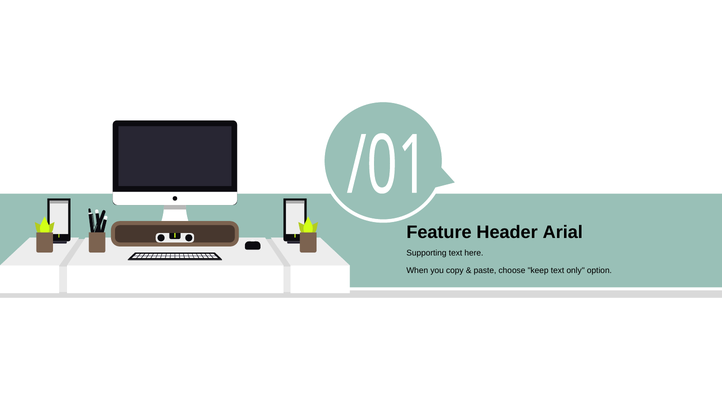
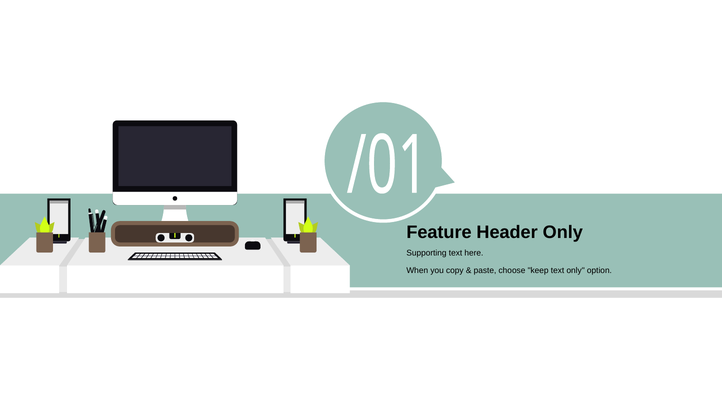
Header Arial: Arial -> Only
